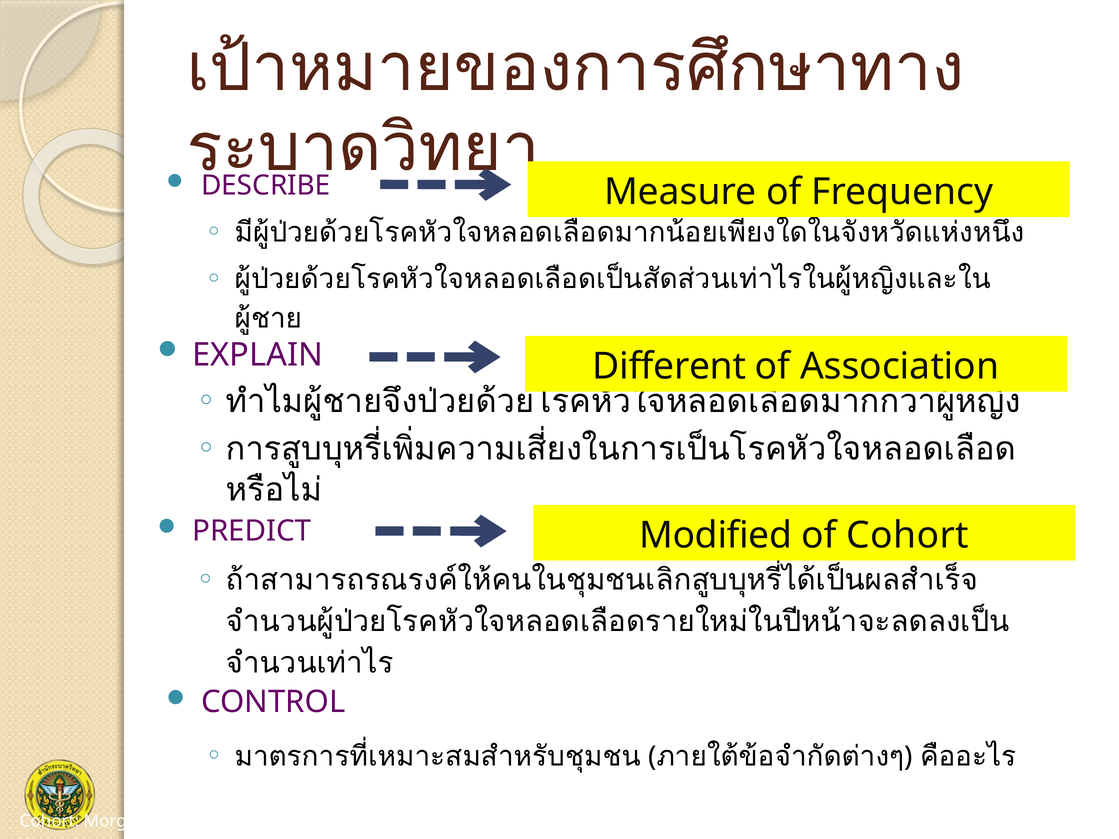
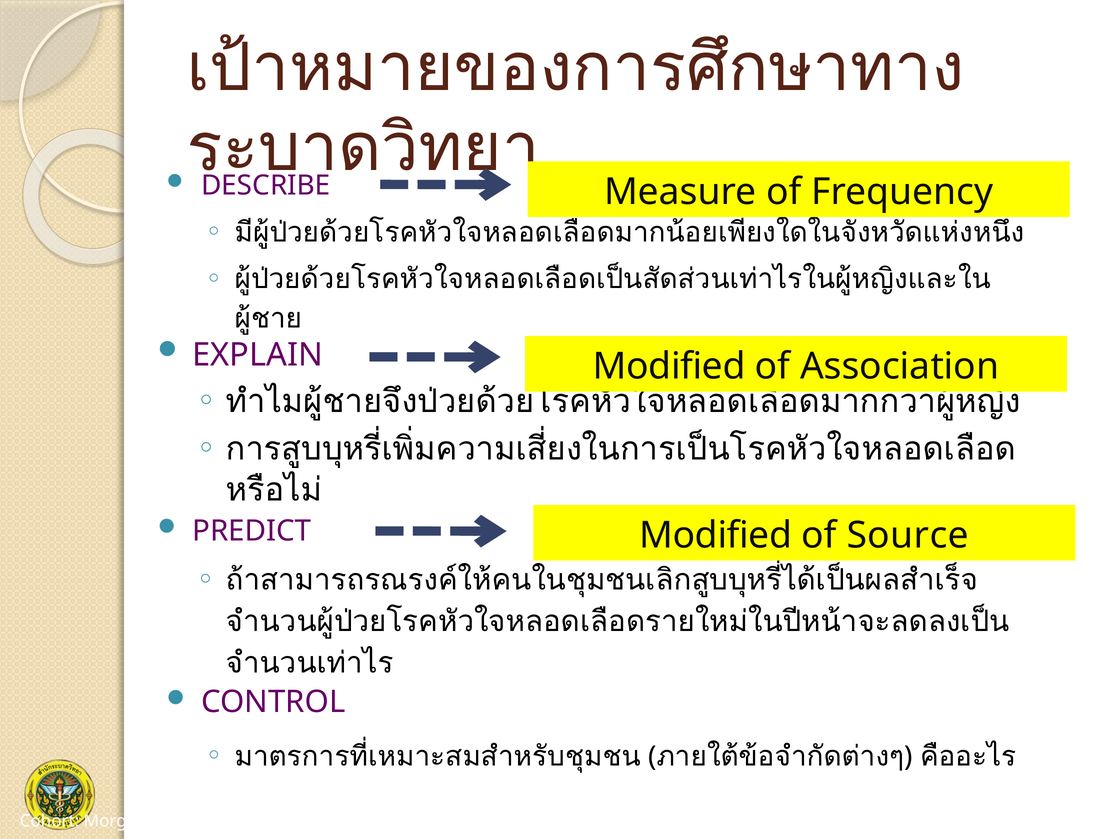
Different at (669, 367): Different -> Modified
of Cohort: Cohort -> Source
